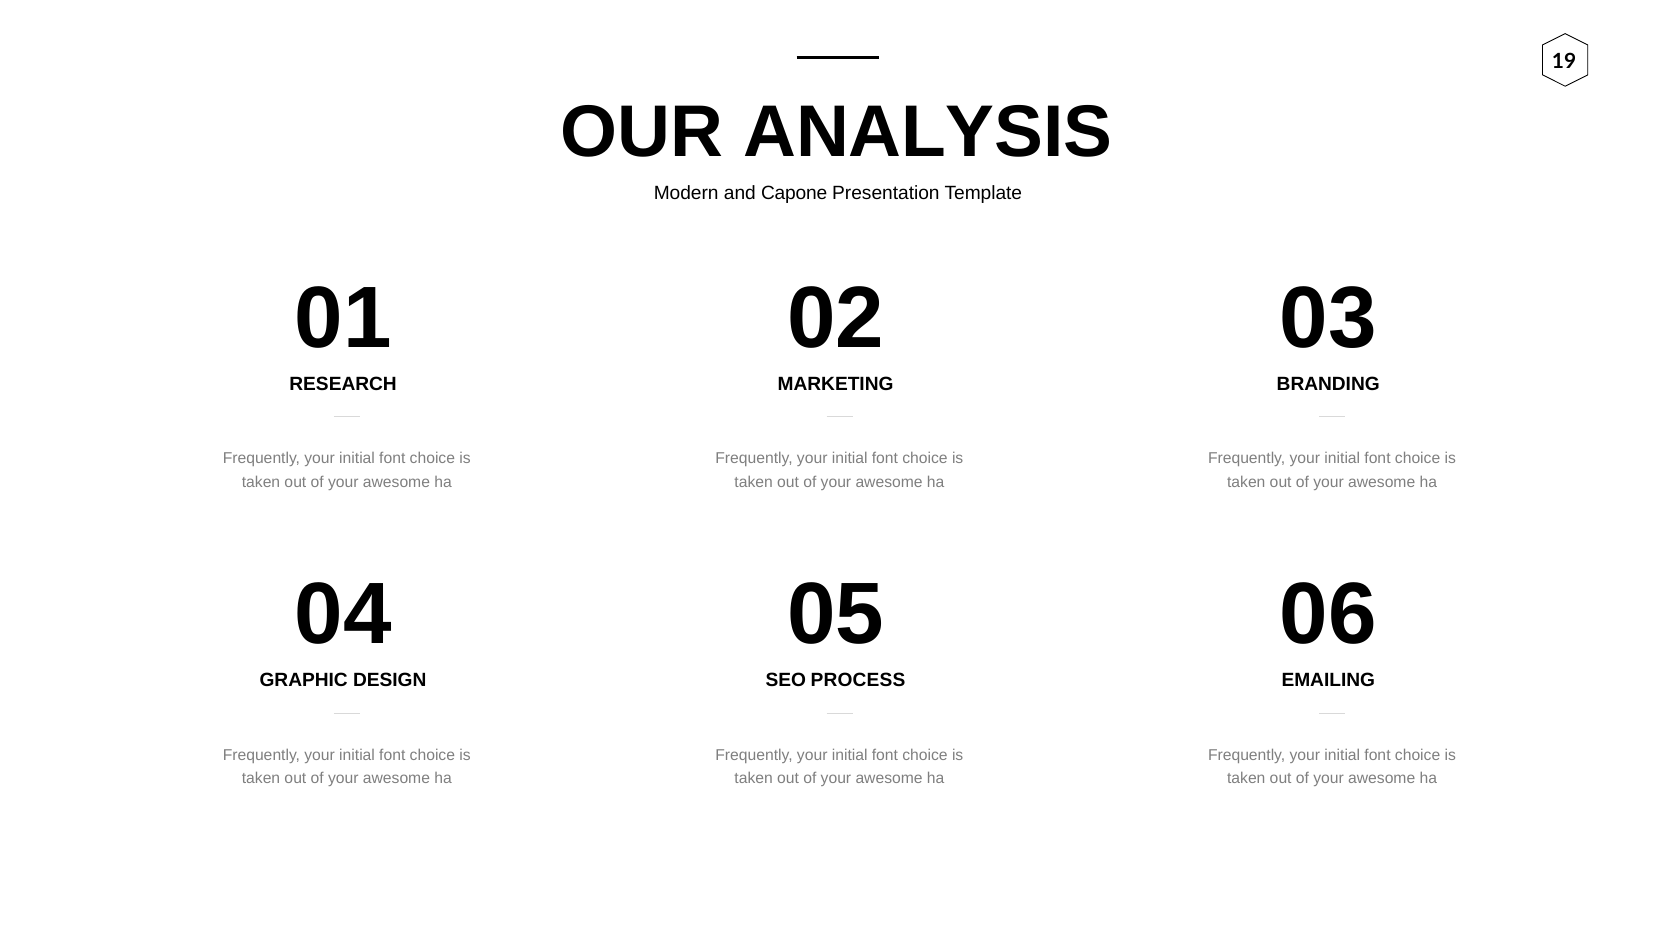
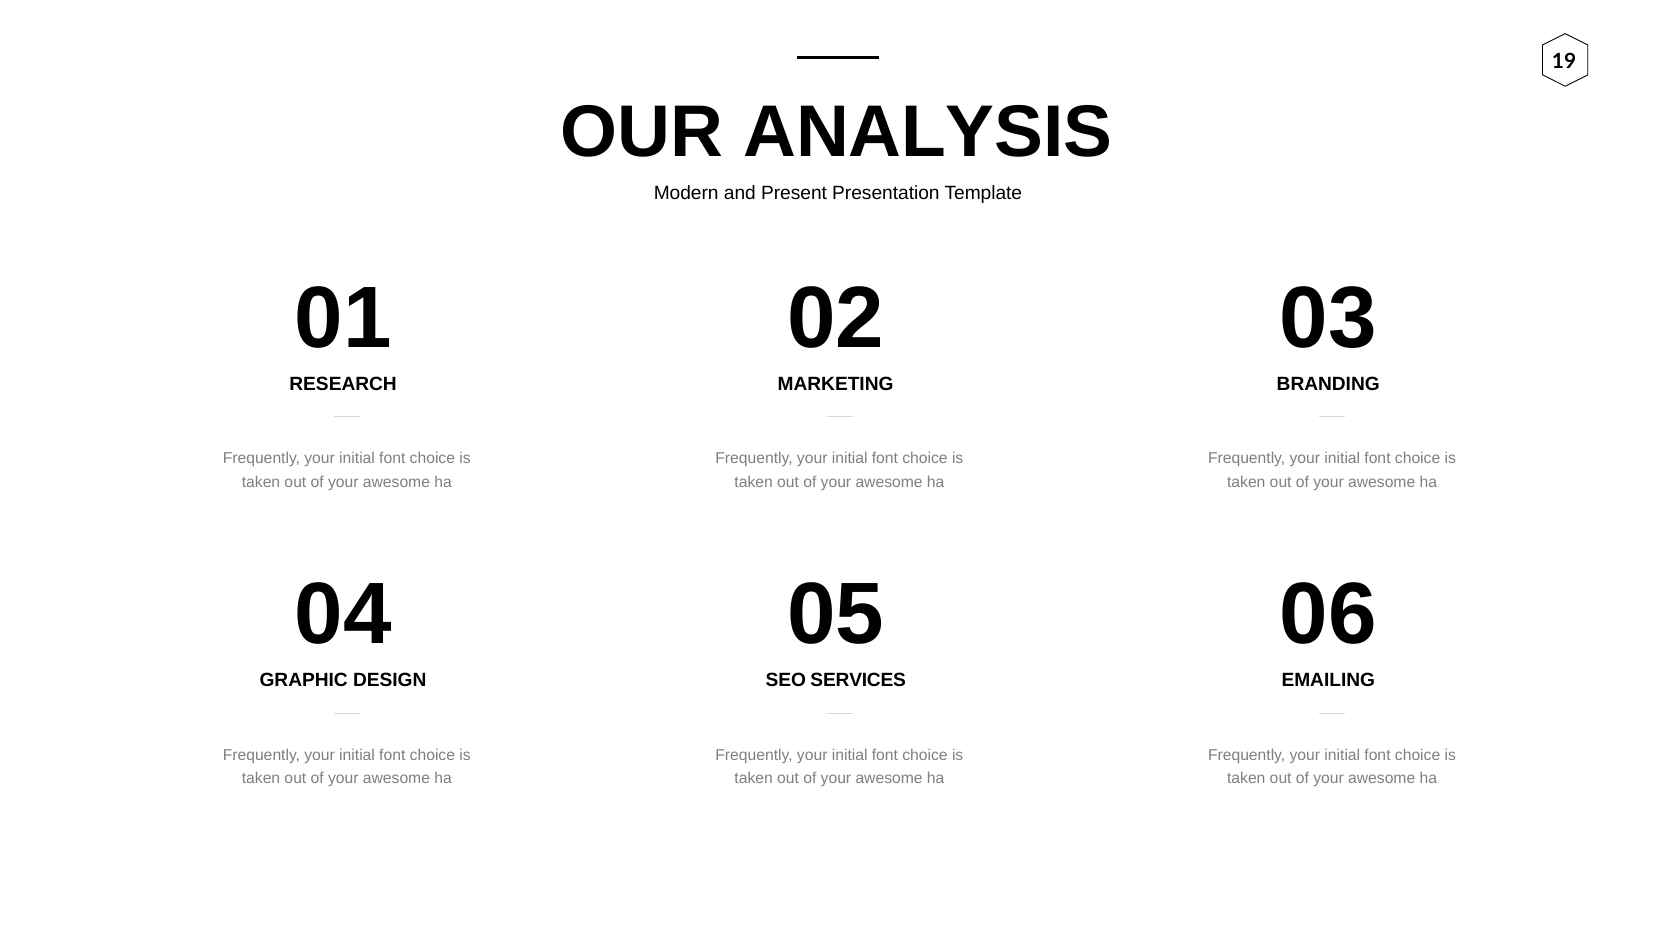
Capone: Capone -> Present
PROCESS: PROCESS -> SERVICES
